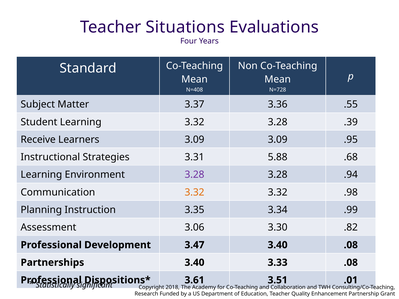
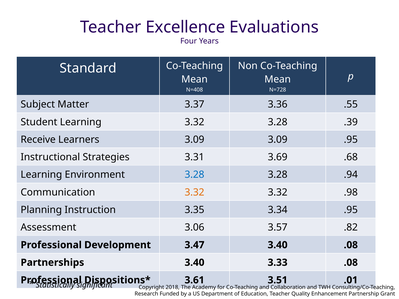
Situations: Situations -> Excellence
5.88: 5.88 -> 3.69
3.28 at (194, 175) colour: purple -> blue
3.34 .99: .99 -> .95
3.30: 3.30 -> 3.57
